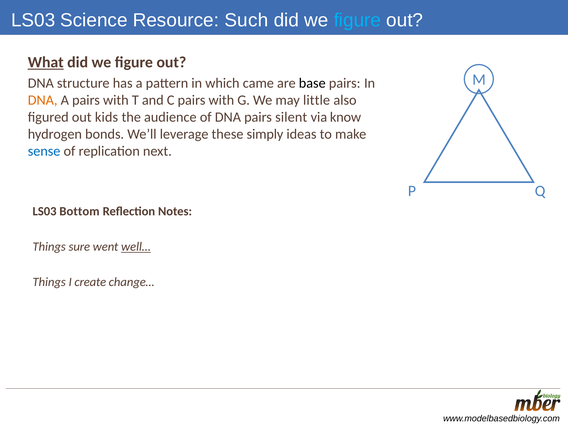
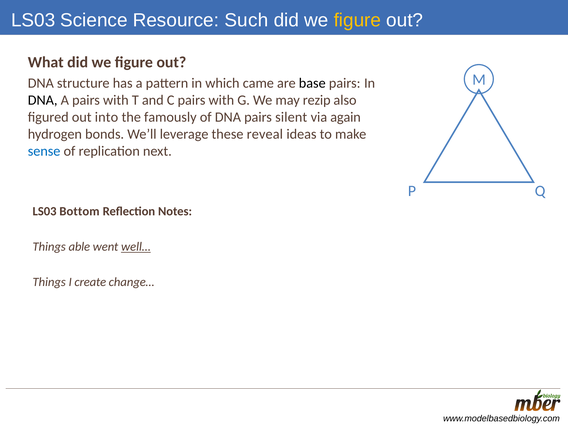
figure at (357, 20) colour: light blue -> yellow
What underline: present -> none
DNA at (43, 100) colour: orange -> black
little: little -> rezip
kids: kids -> into
audience: audience -> famously
know: know -> again
simply: simply -> reveal
sure: sure -> able
